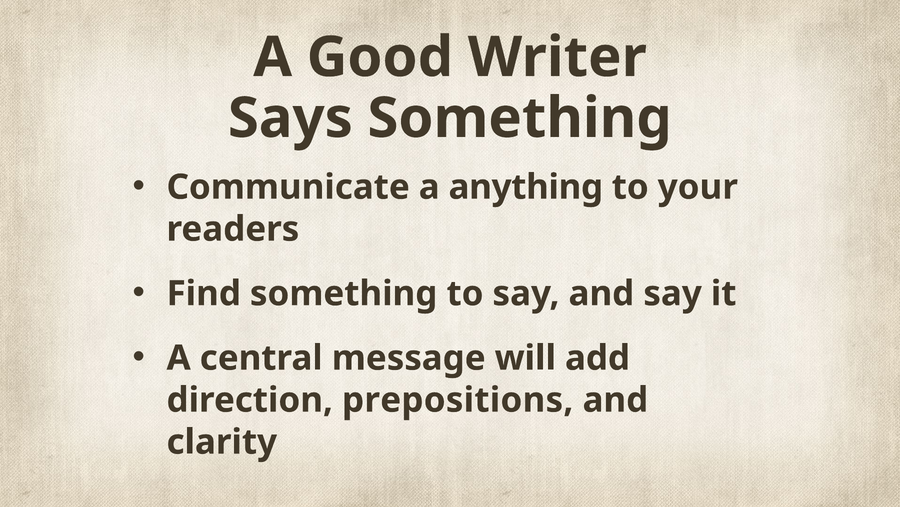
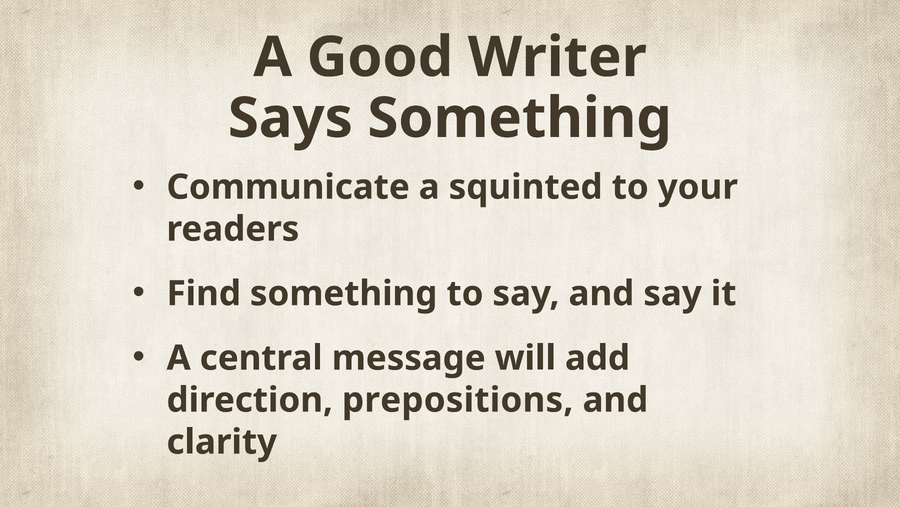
anything: anything -> squinted
